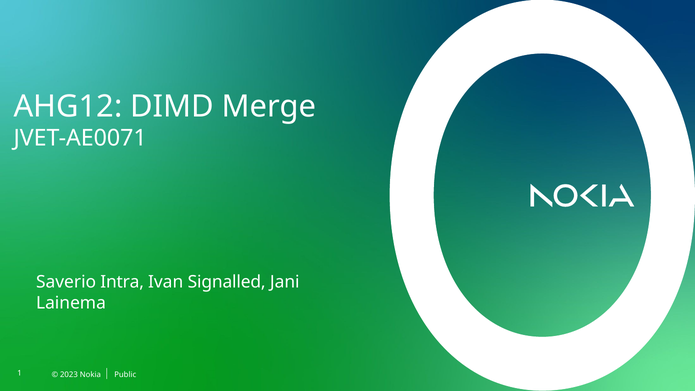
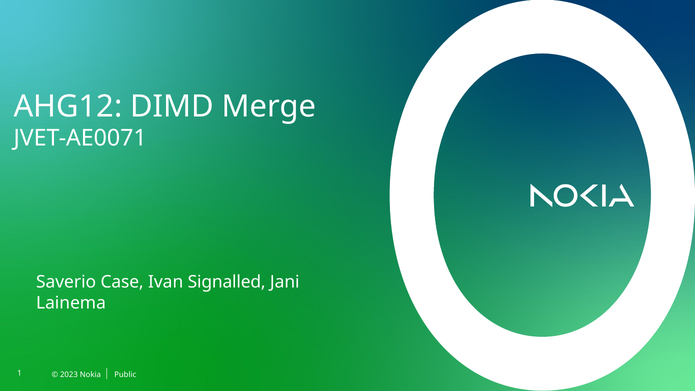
Intra: Intra -> Case
